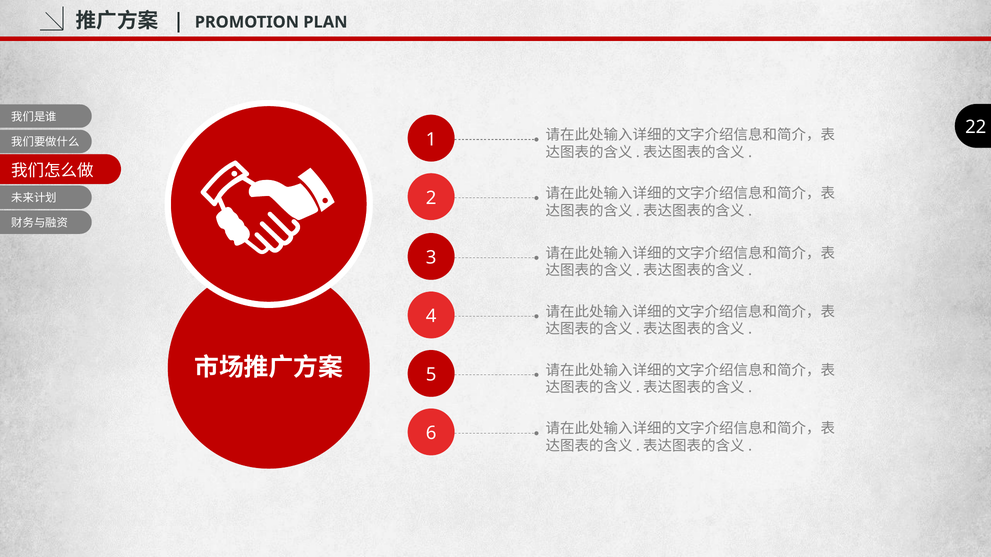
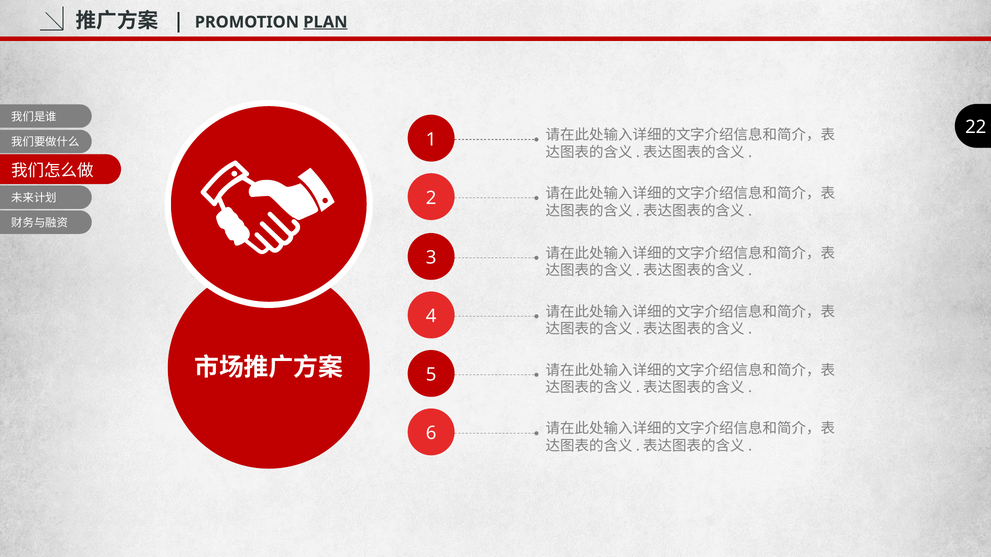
PLAN underline: none -> present
